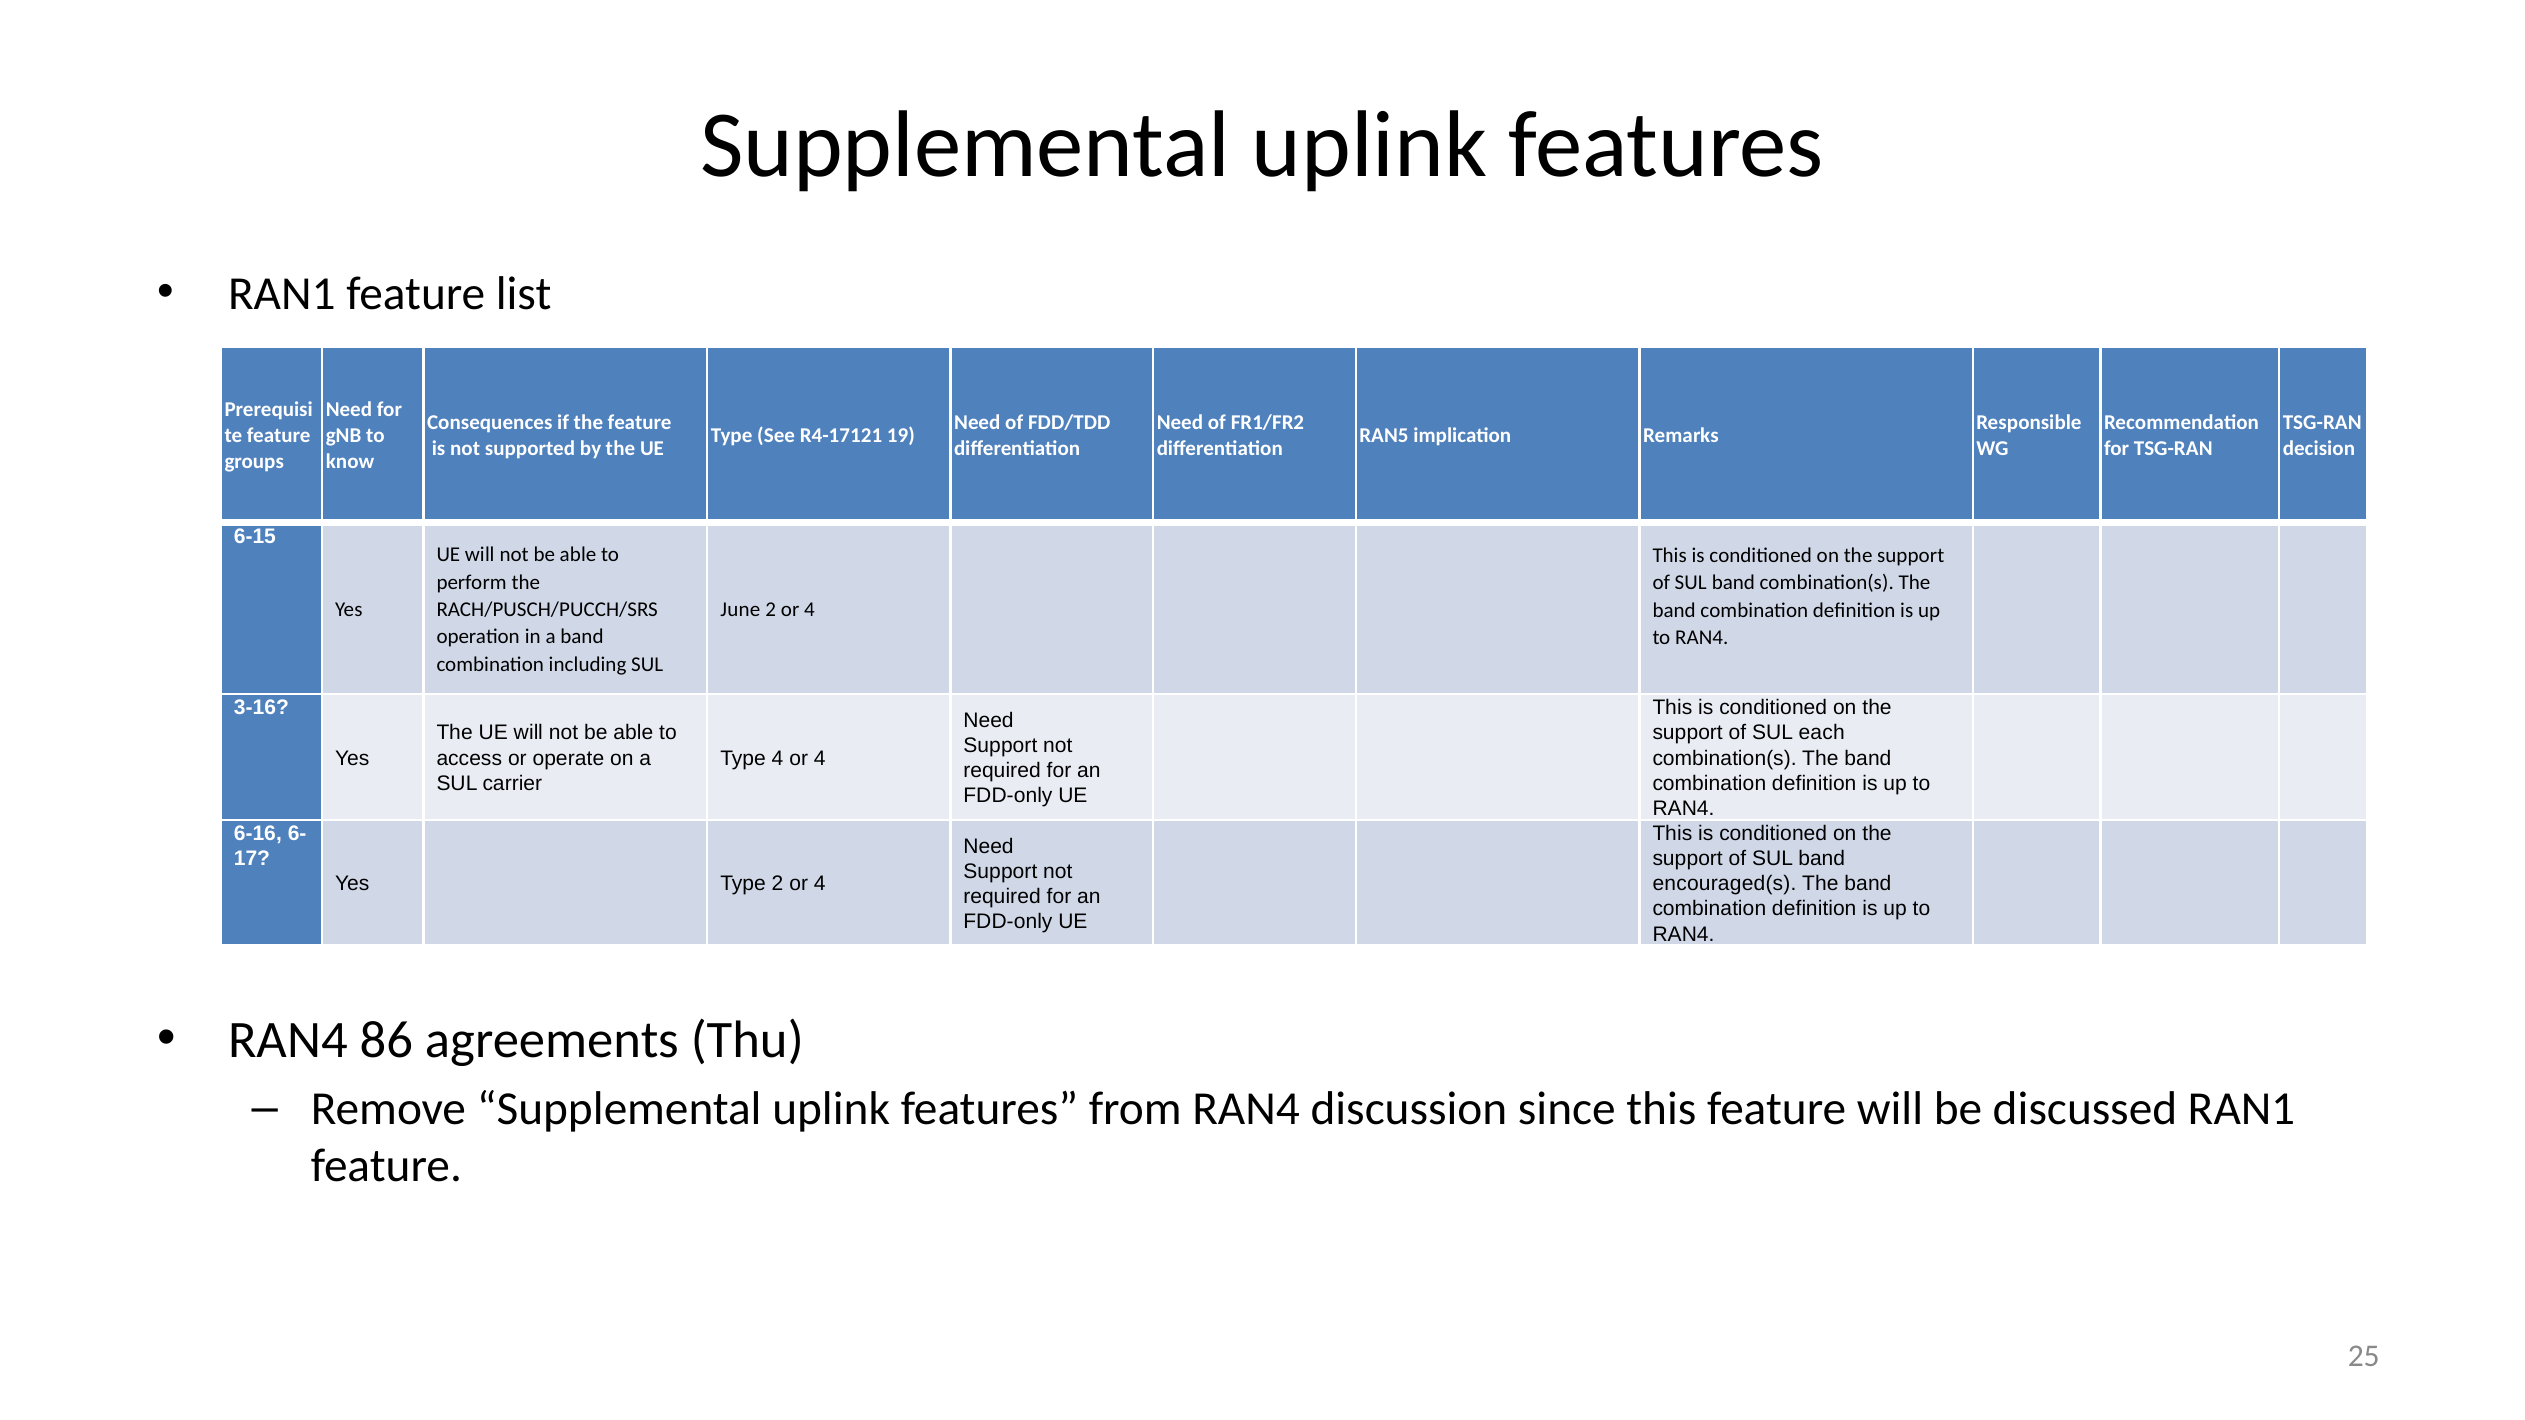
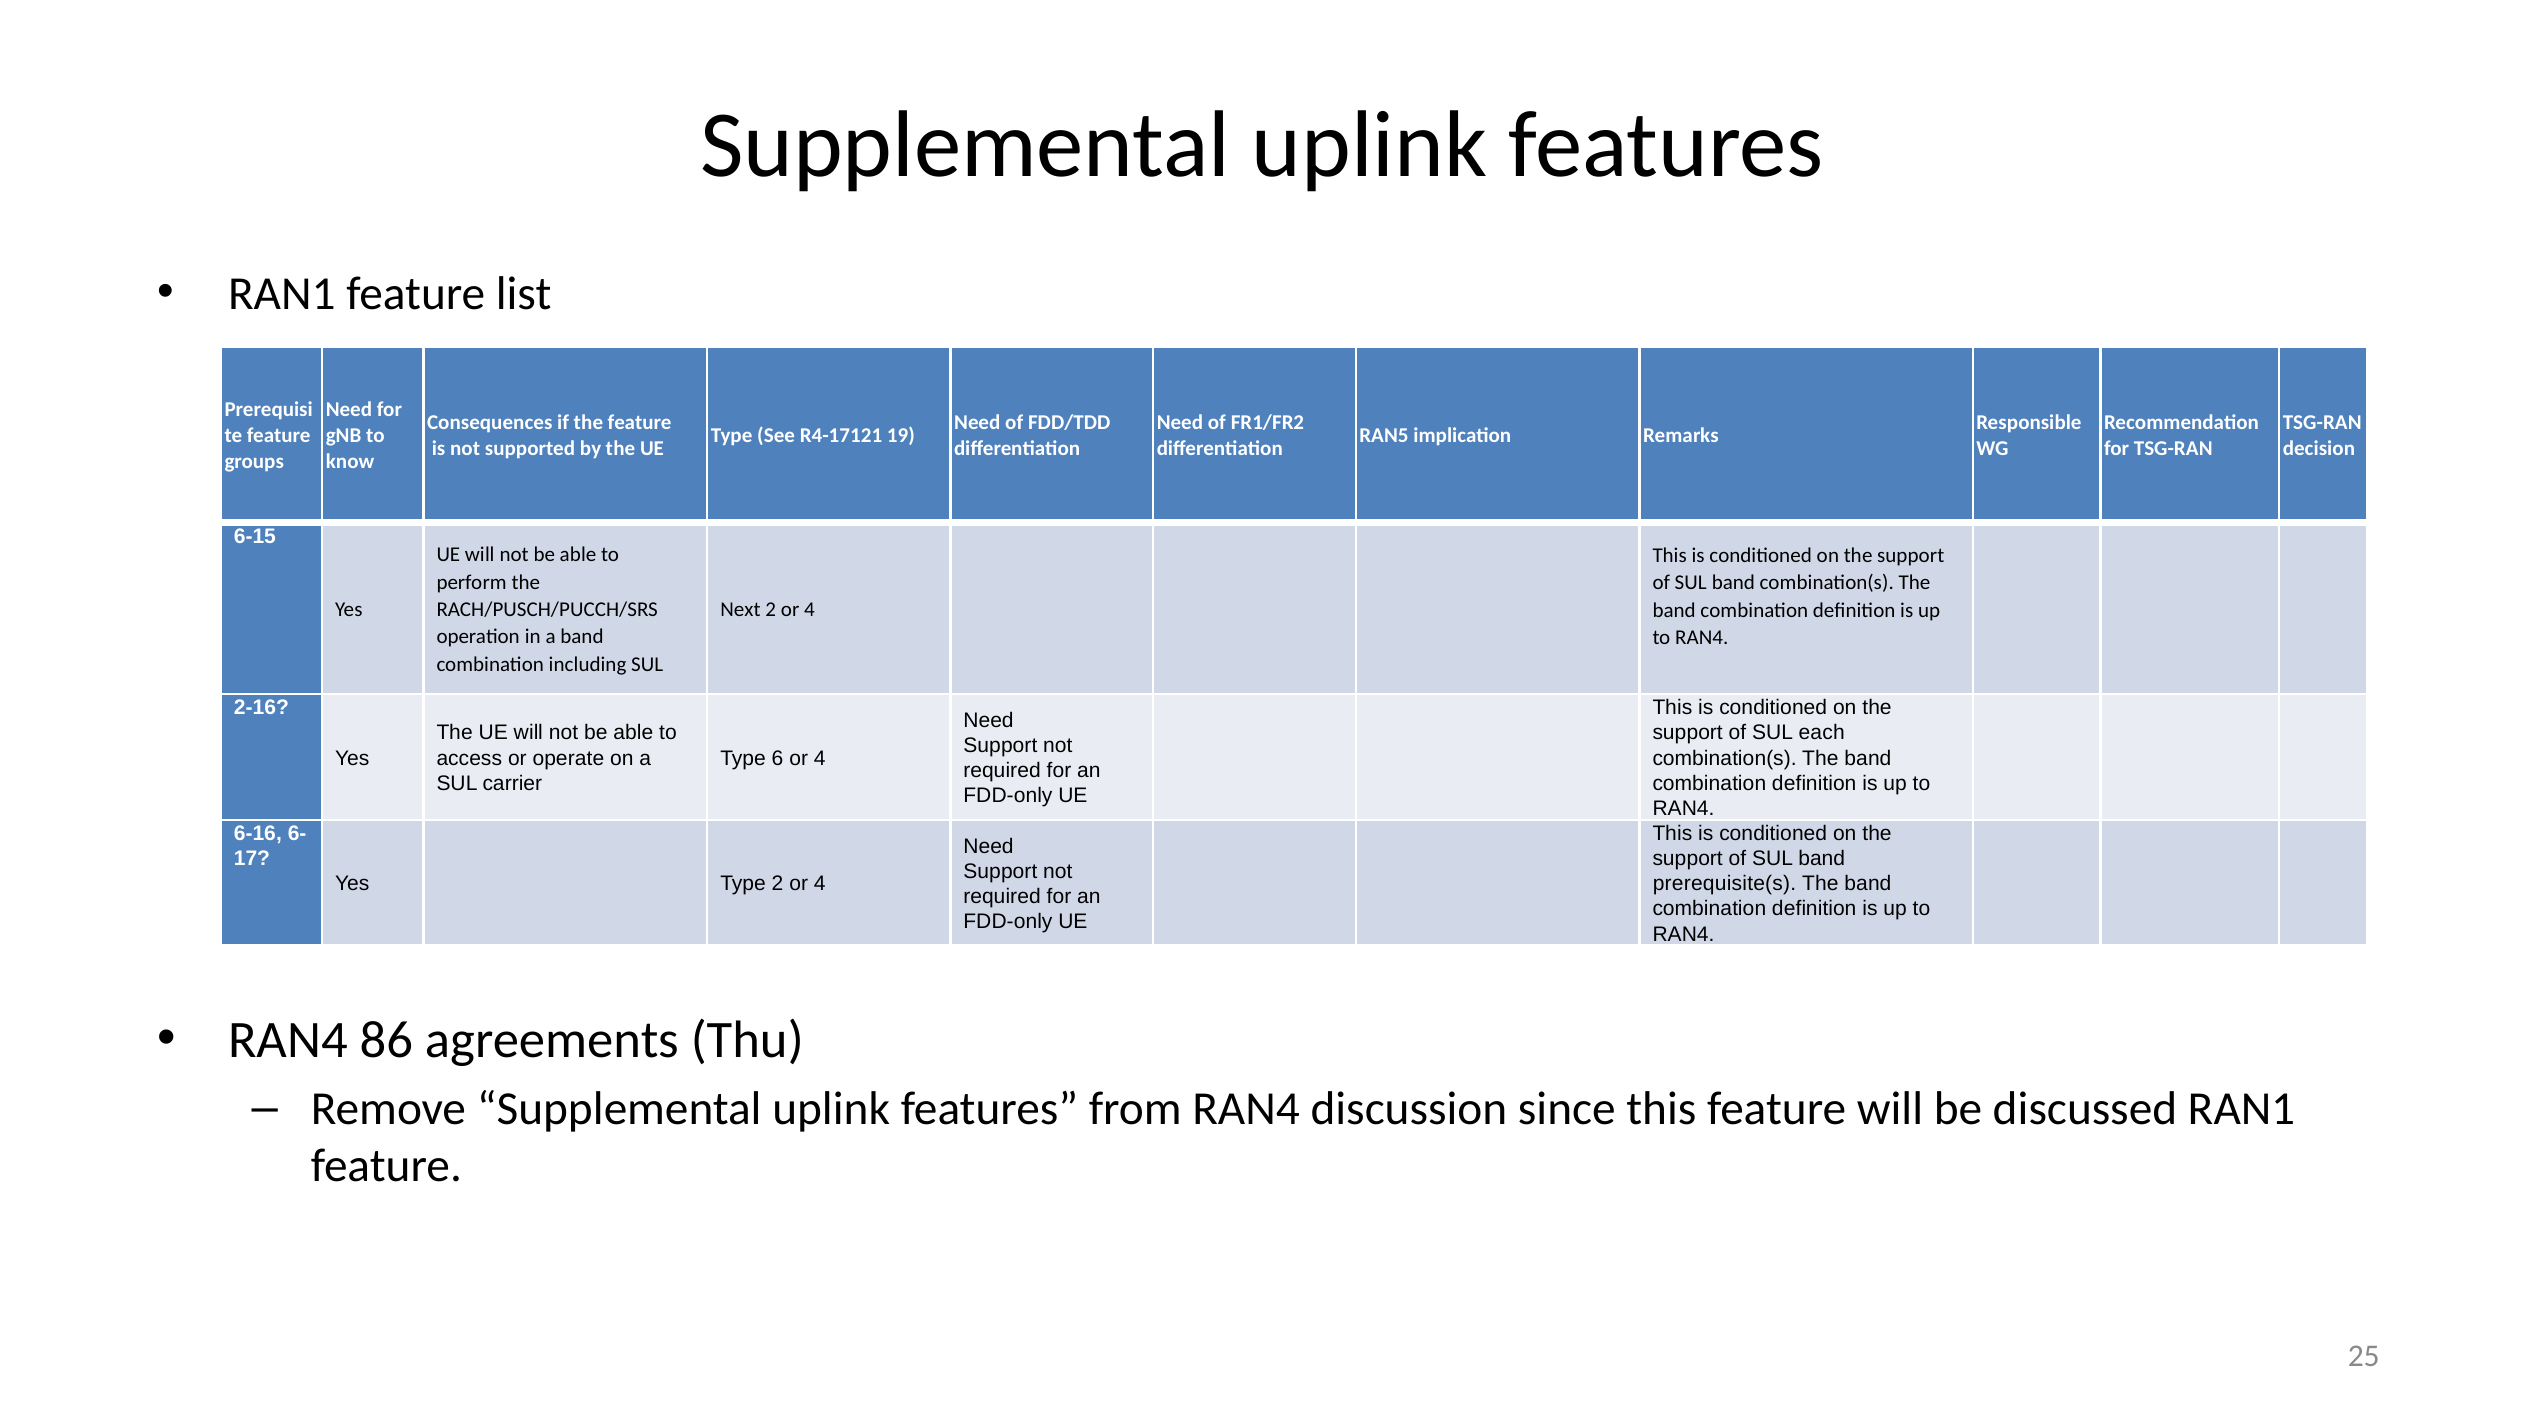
June: June -> Next
3-16: 3-16 -> 2-16
Type 4: 4 -> 6
encouraged(s: encouraged(s -> prerequisite(s
